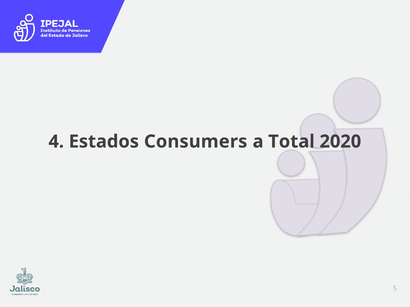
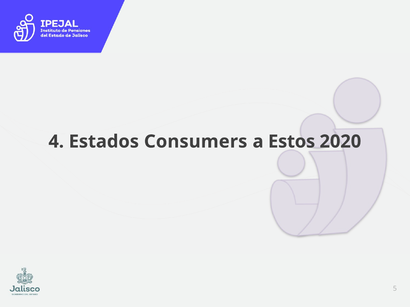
Total: Total -> Estos
